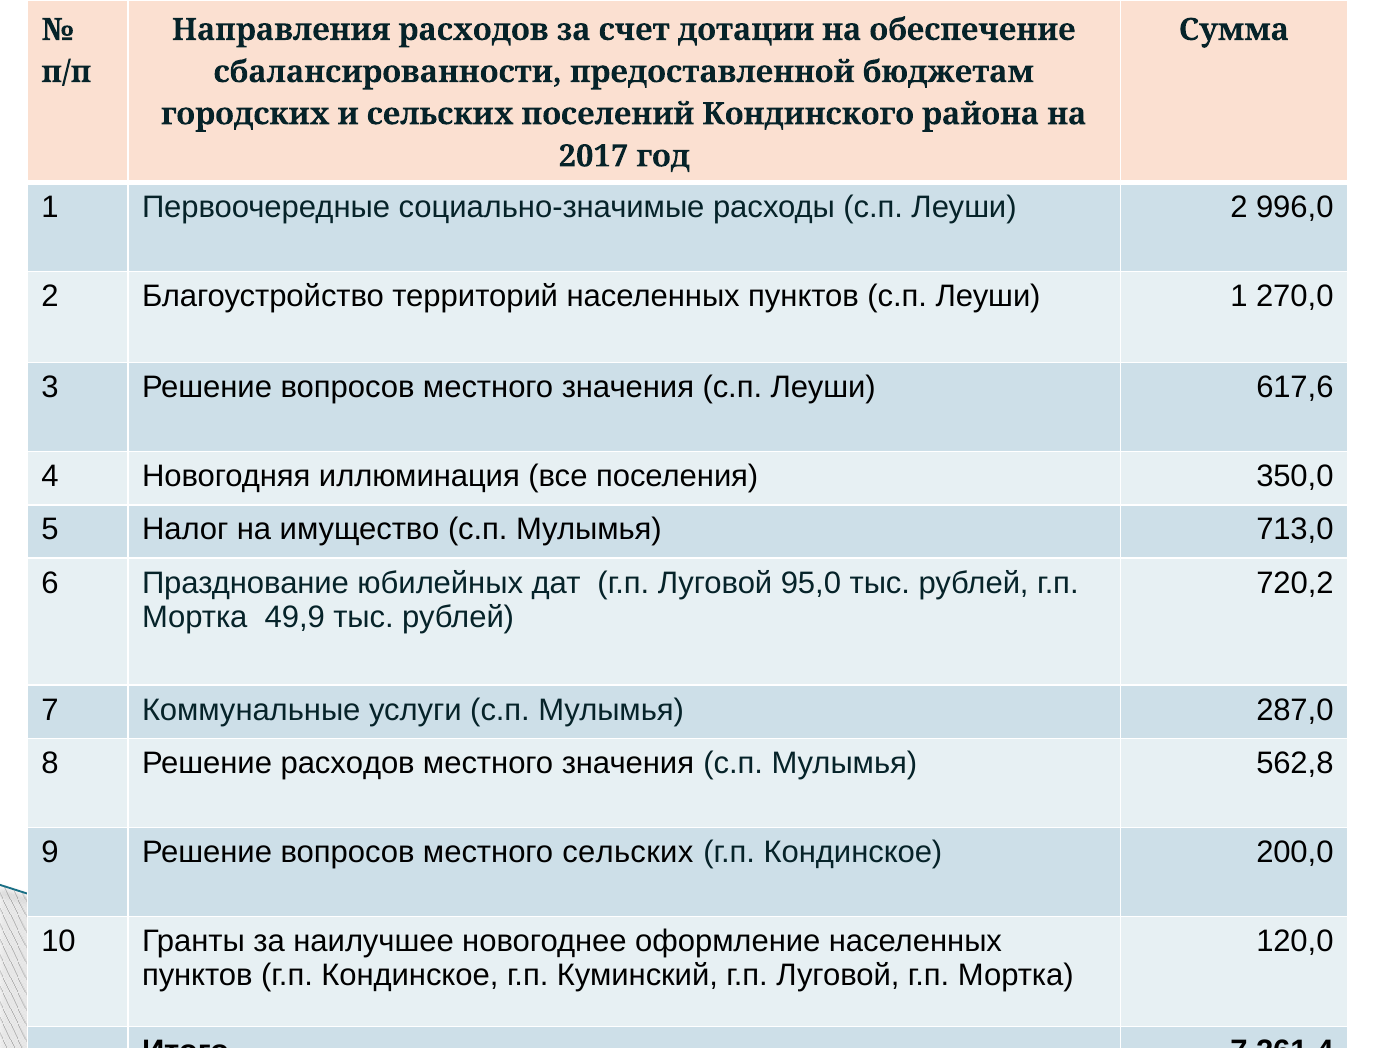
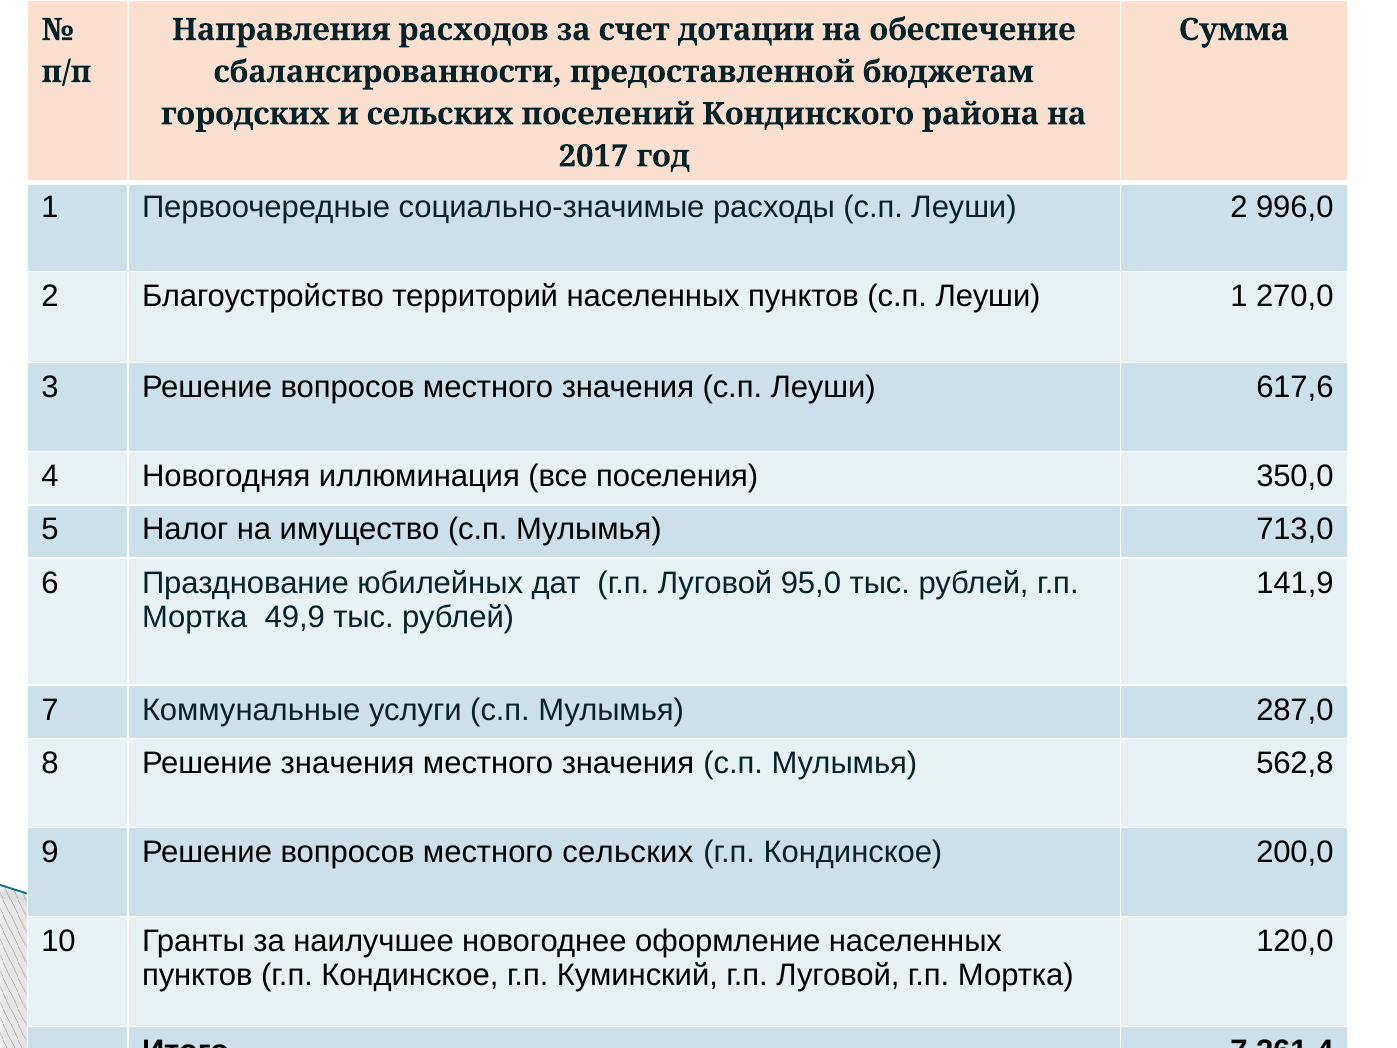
720,2: 720,2 -> 141,9
Решение расходов: расходов -> значения
